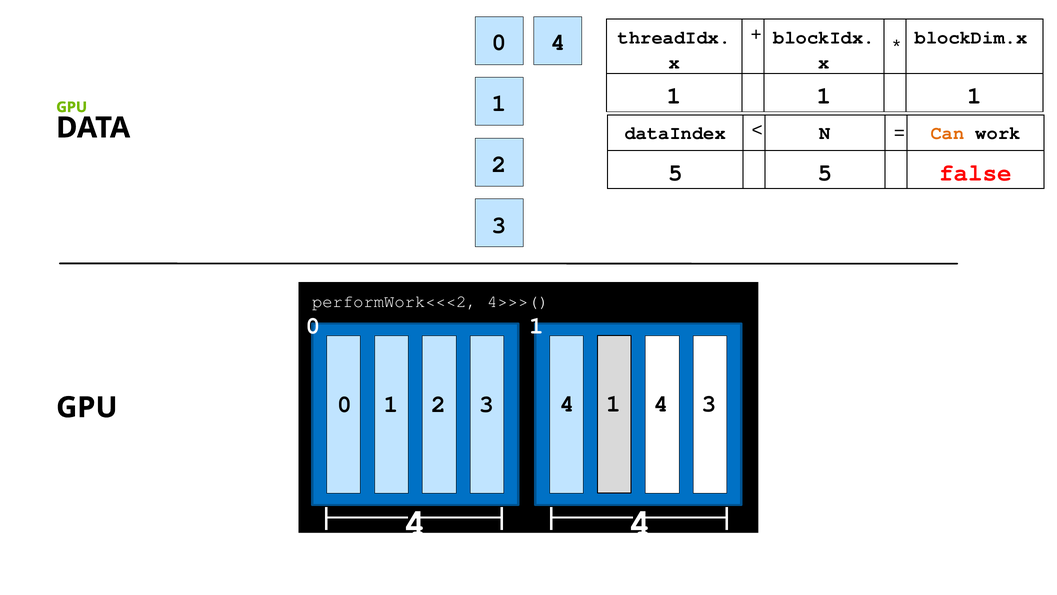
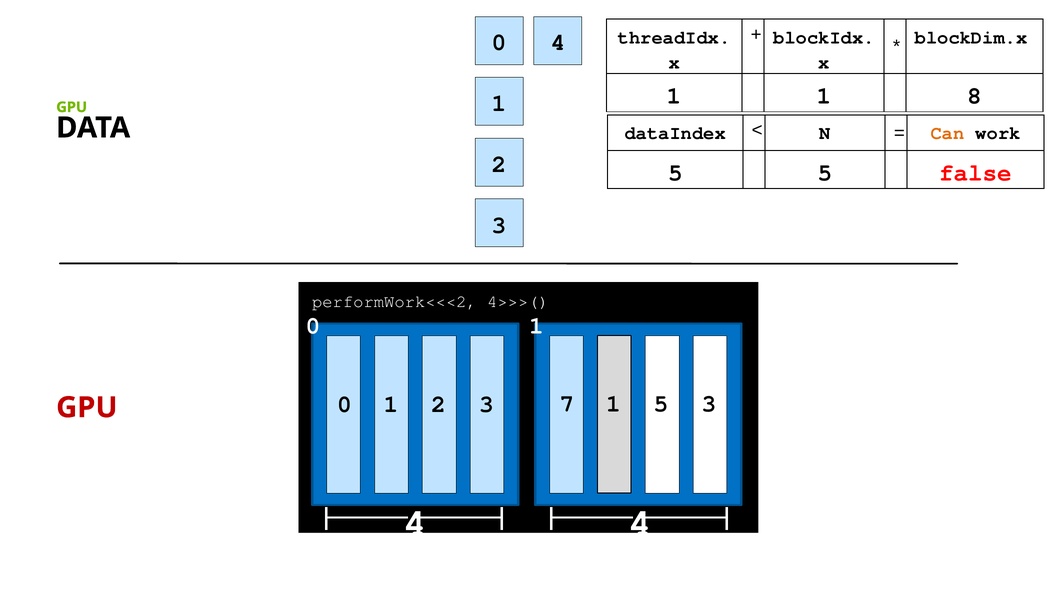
1 1 1: 1 -> 8
3 4: 4 -> 7
4 at (661, 403): 4 -> 5
GPU at (87, 407) colour: black -> red
